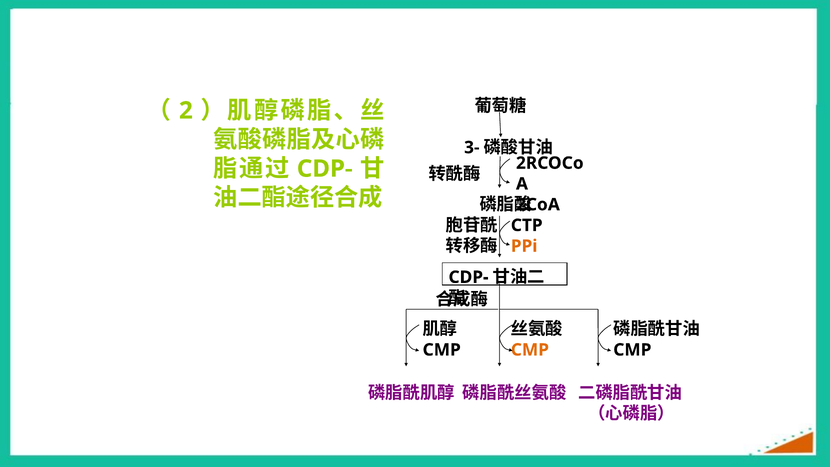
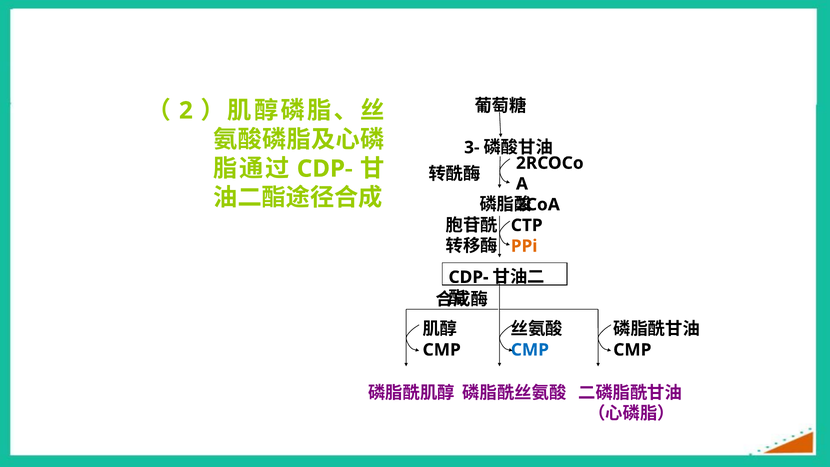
CMP at (530, 350) colour: orange -> blue
